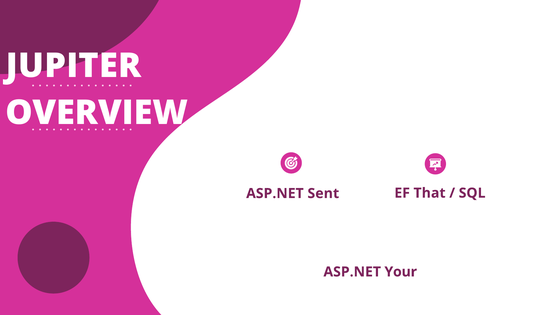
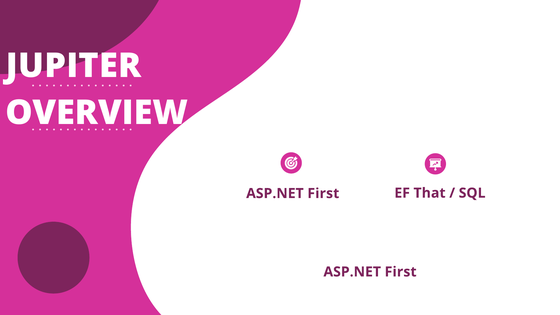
Sent at (323, 193): Sent -> First
Your at (401, 272): Your -> First
